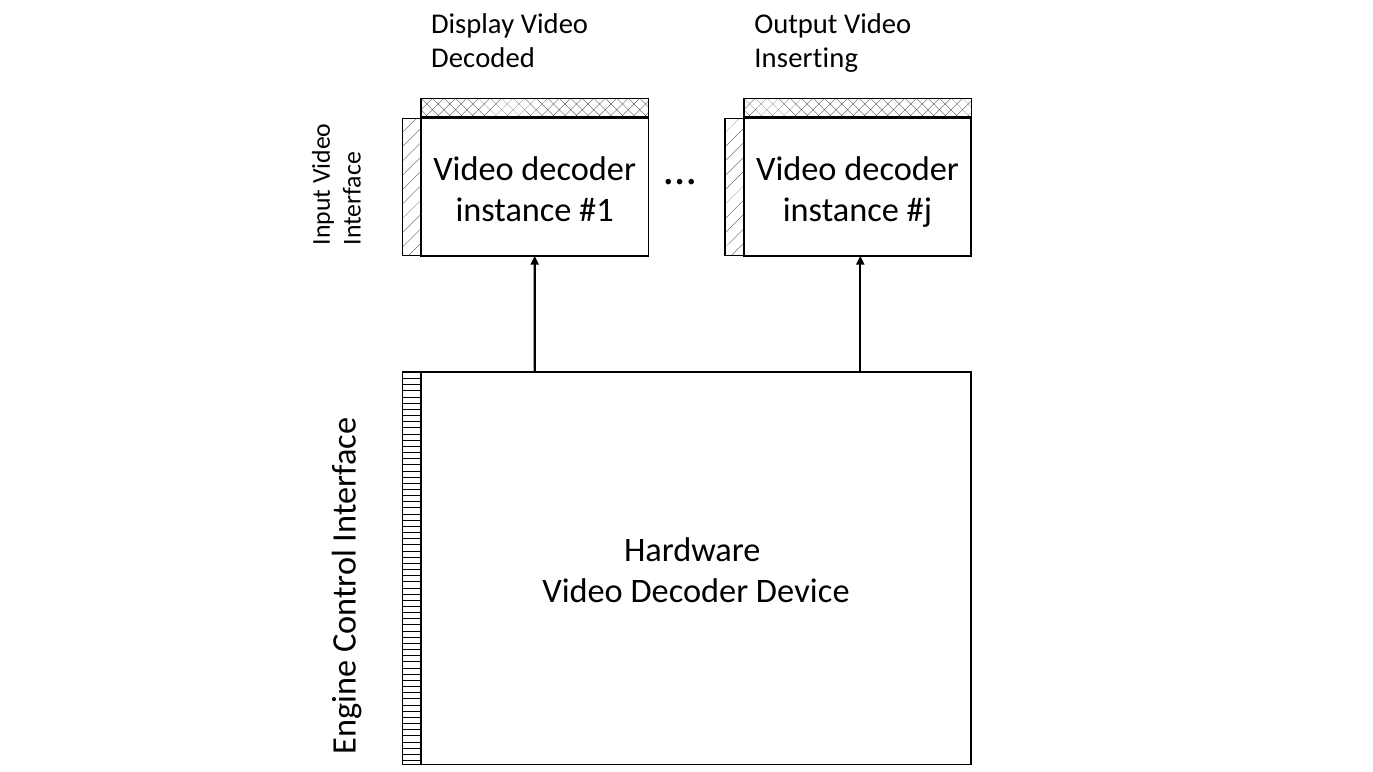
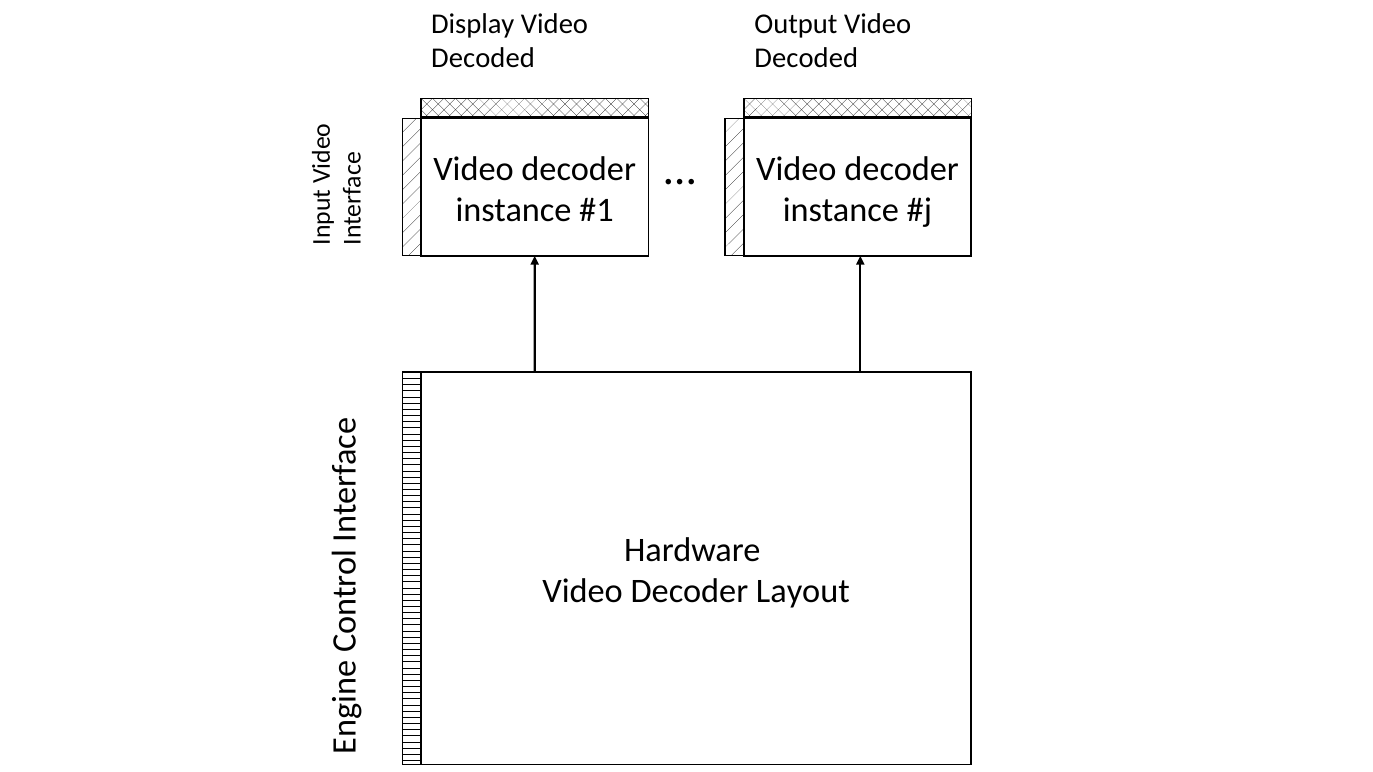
Inserting at (806, 59): Inserting -> Decoded
Device: Device -> Layout
